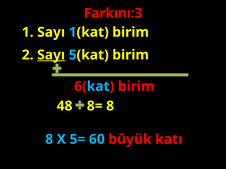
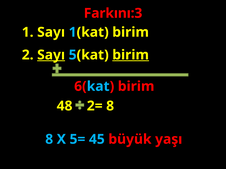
birim at (131, 55) underline: none -> present
8=: 8= -> 2=
60: 60 -> 45
katı: katı -> yaşı
